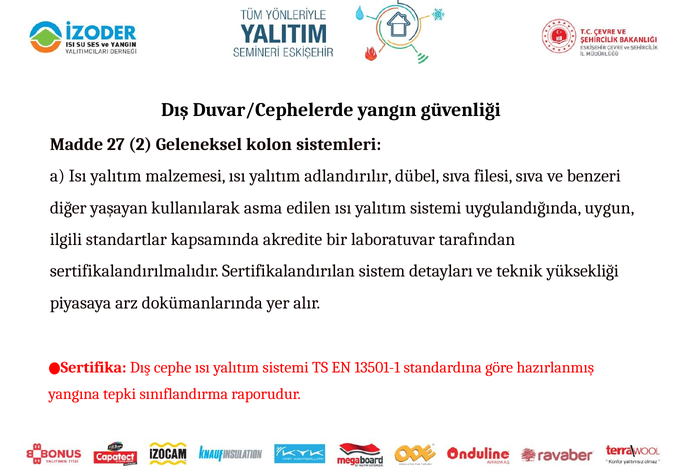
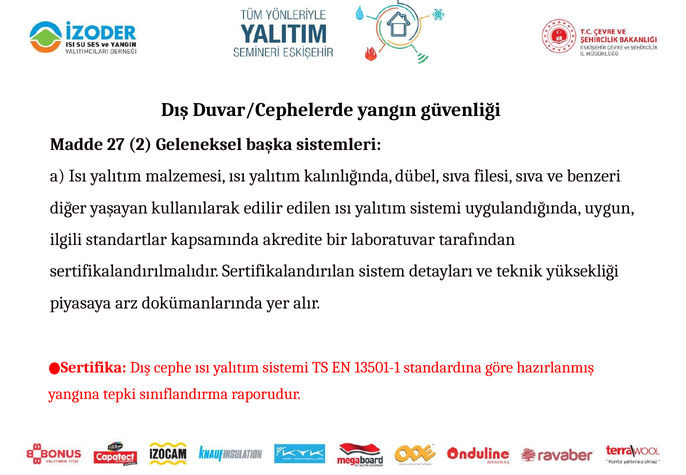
kolon: kolon -> başka
adlandırılır: adlandırılır -> kalınlığında
asma: asma -> edilir
